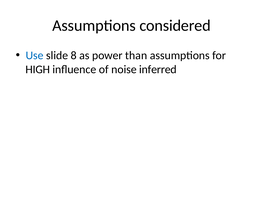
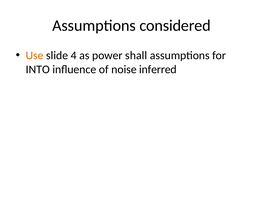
Use colour: blue -> orange
8: 8 -> 4
than: than -> shall
HIGH: HIGH -> INTO
